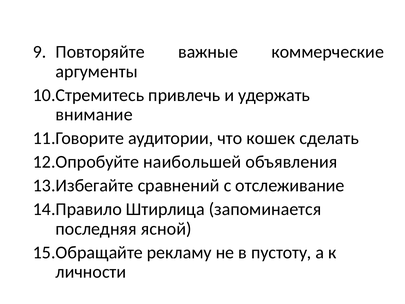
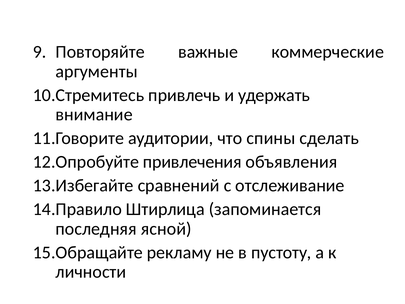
кошек: кошек -> спины
наибольшей: наибольшей -> привлечения
